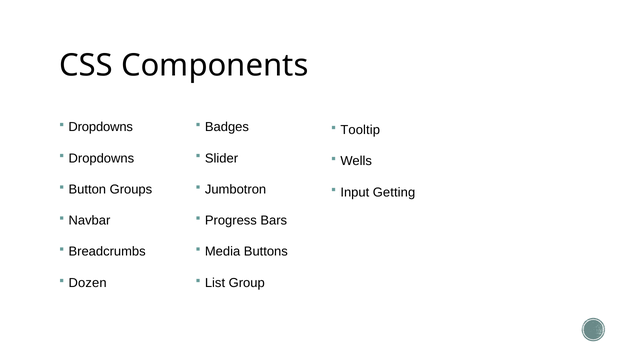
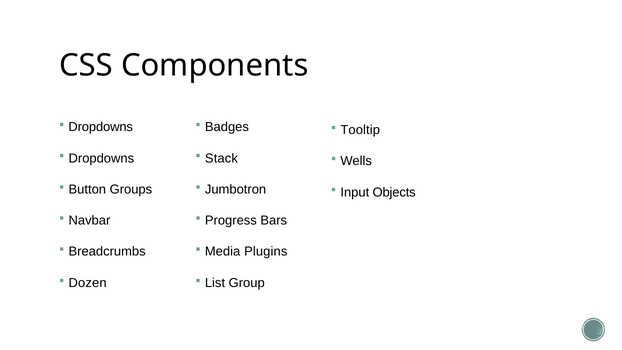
Slider: Slider -> Stack
Getting: Getting -> Objects
Buttons: Buttons -> Plugins
